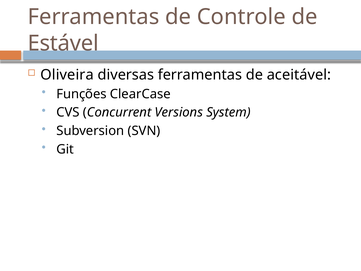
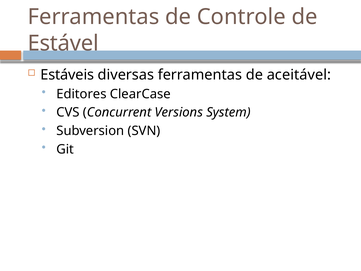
Oliveira: Oliveira -> Estáveis
Funções: Funções -> Editores
